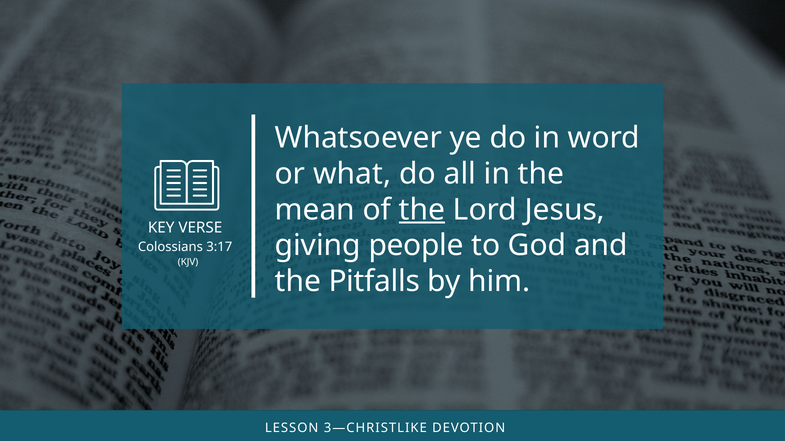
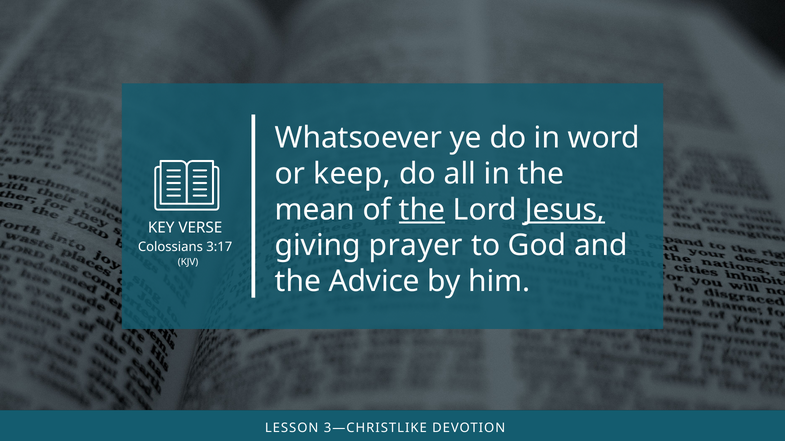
what: what -> keep
Jesus underline: none -> present
people: people -> prayer
Pitfalls: Pitfalls -> Advice
